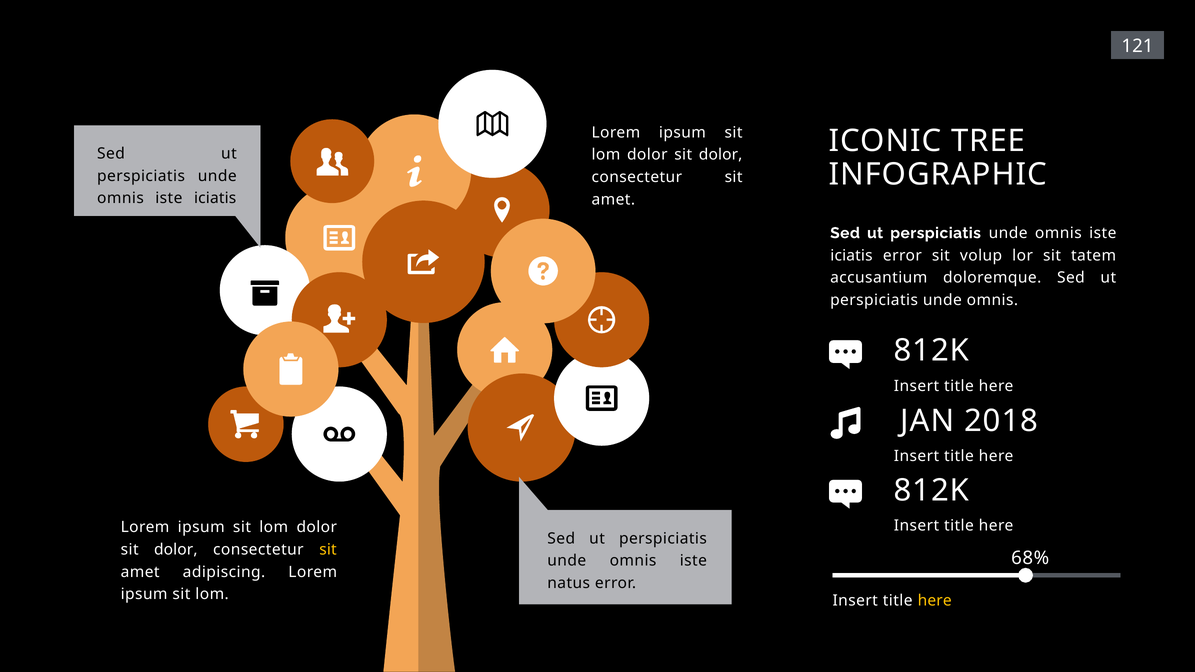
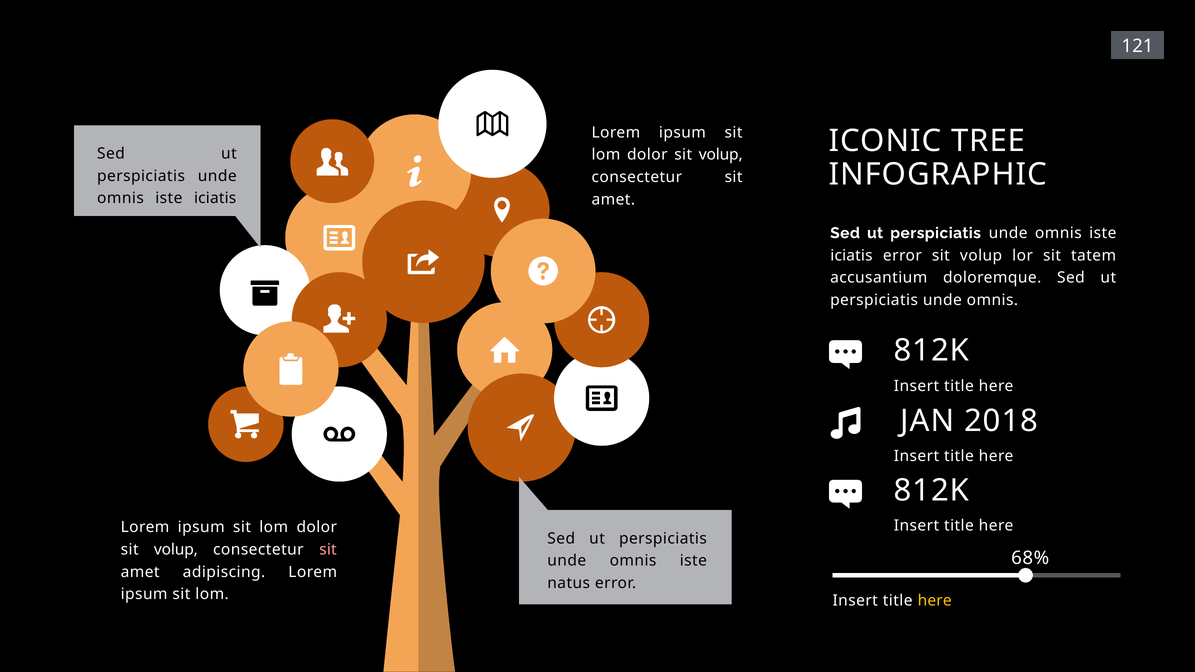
dolor at (721, 155): dolor -> volup
dolor at (176, 550): dolor -> volup
sit at (328, 550) colour: yellow -> pink
